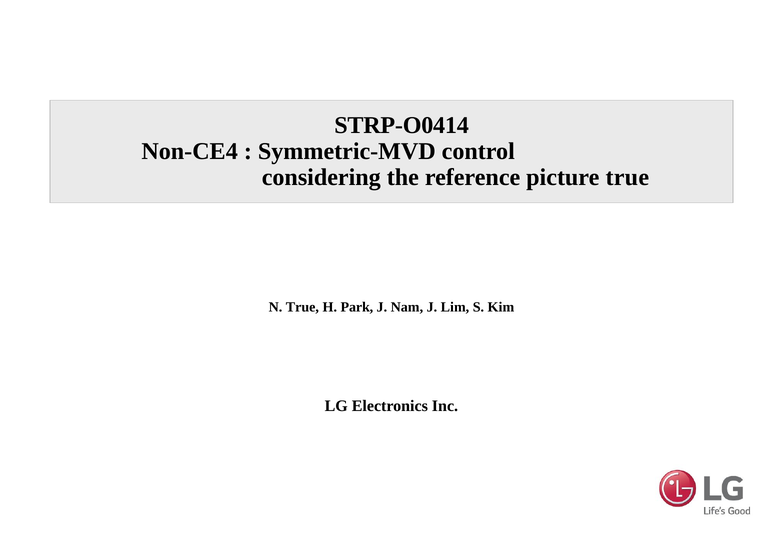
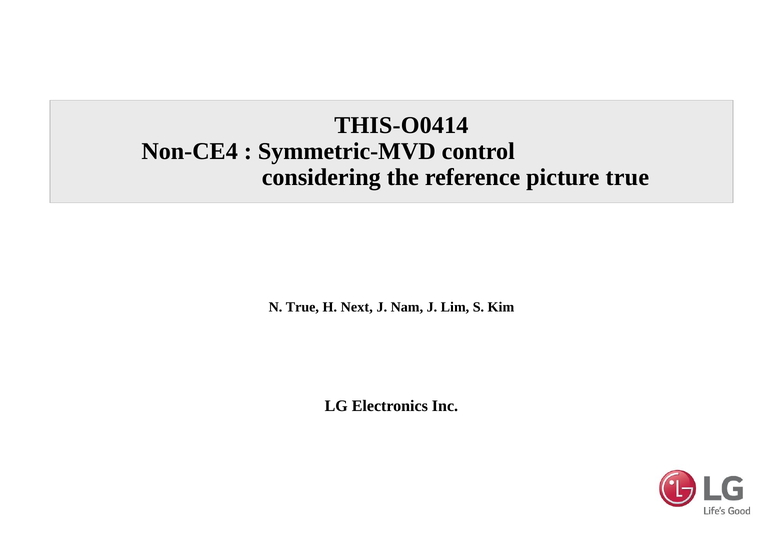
STRP-O0414: STRP-O0414 -> THIS-O0414
Park: Park -> Next
